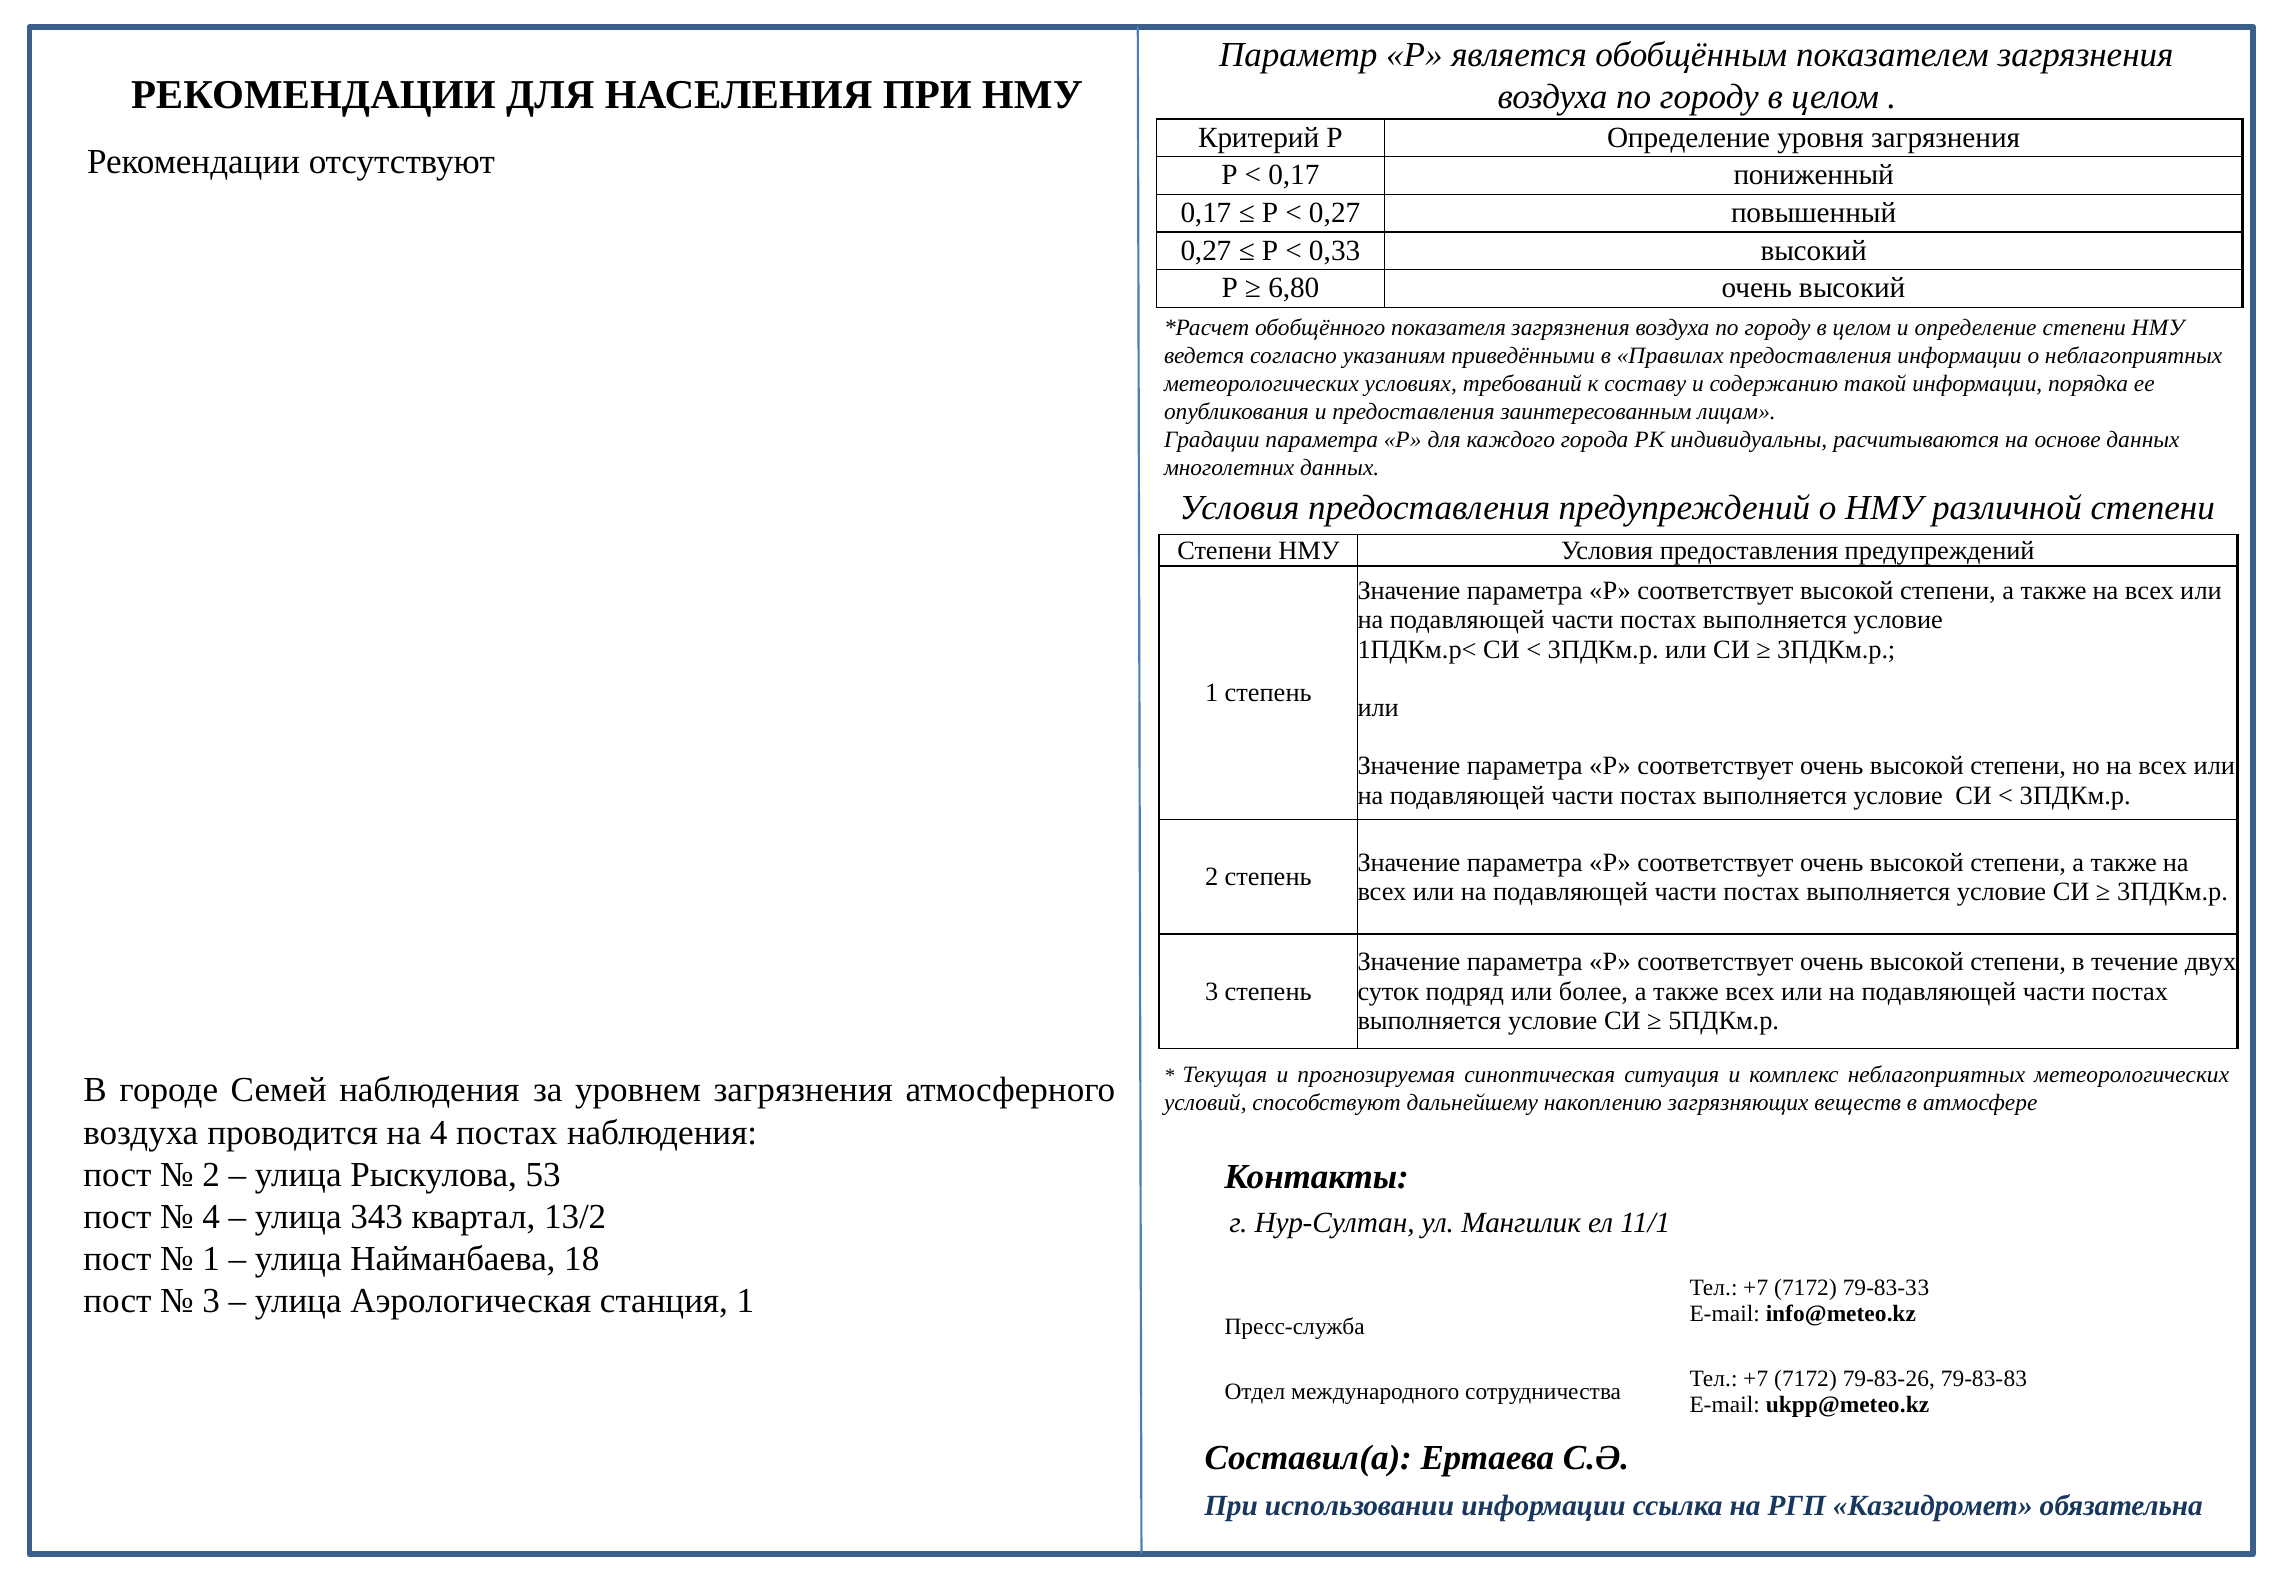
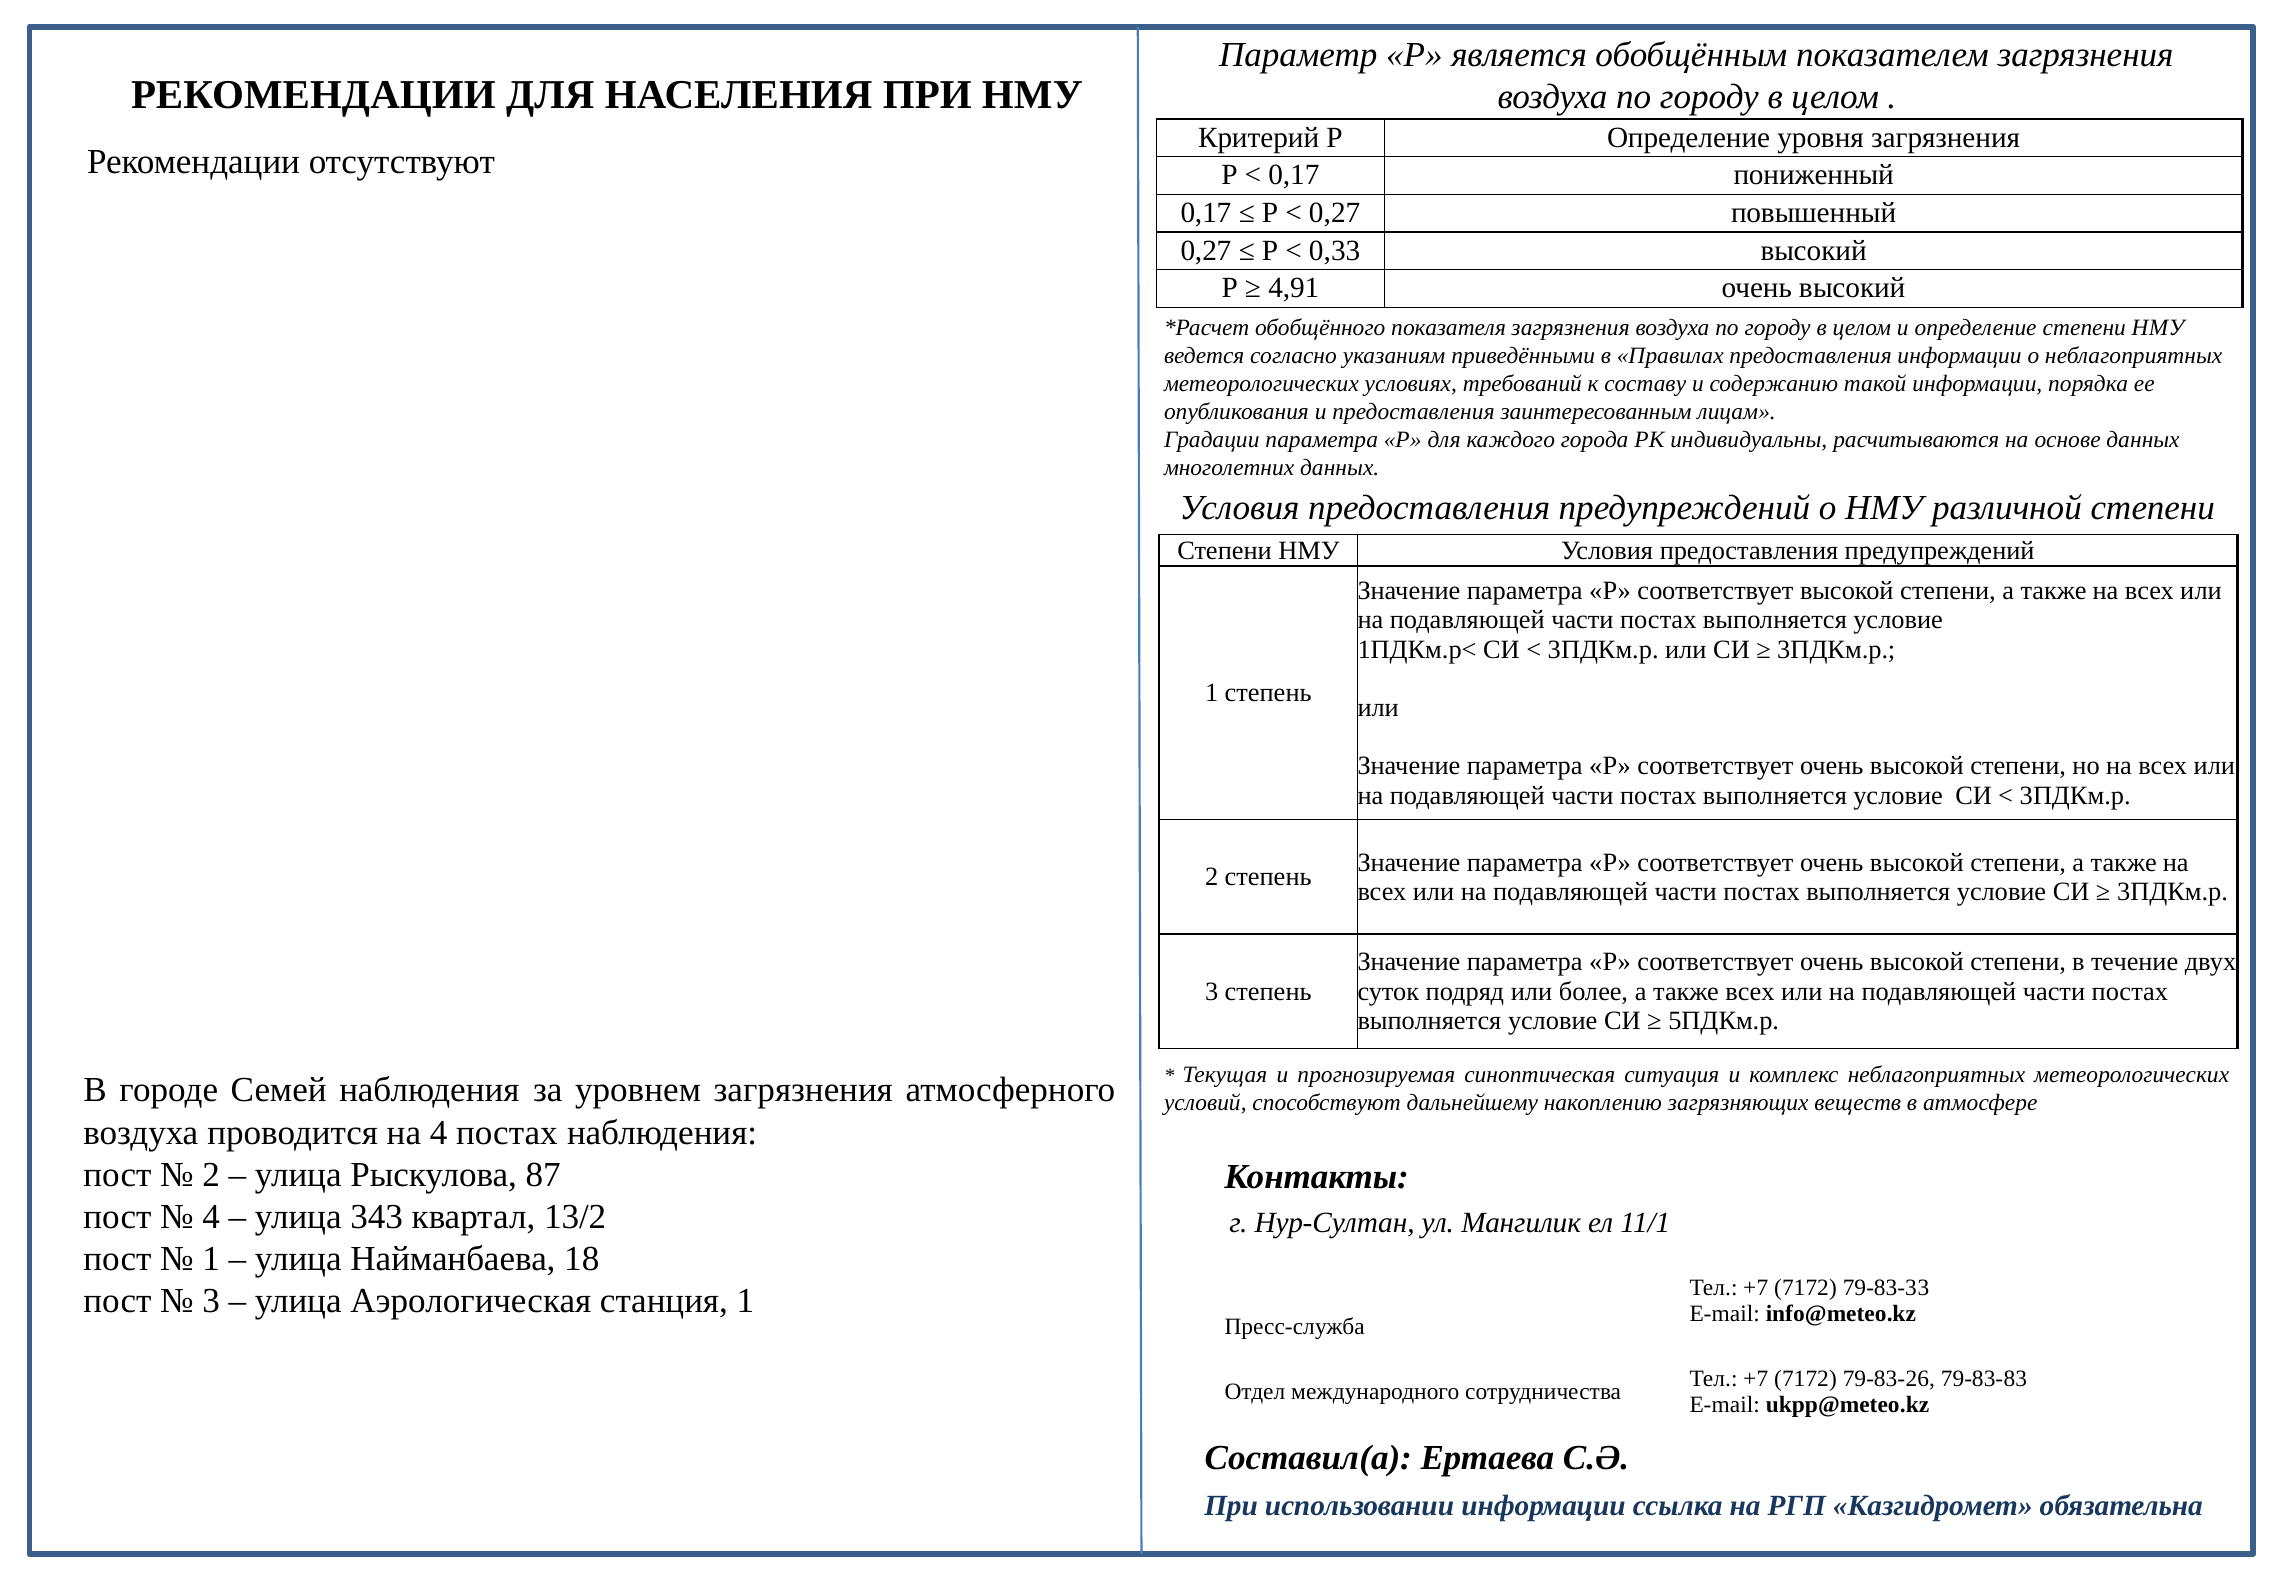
6,80: 6,80 -> 4,91
53: 53 -> 87
